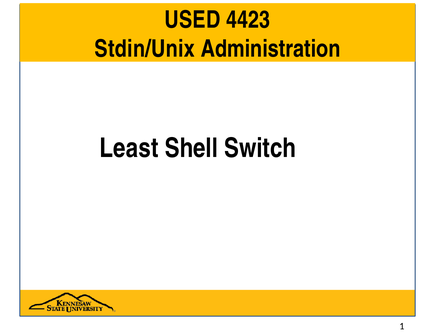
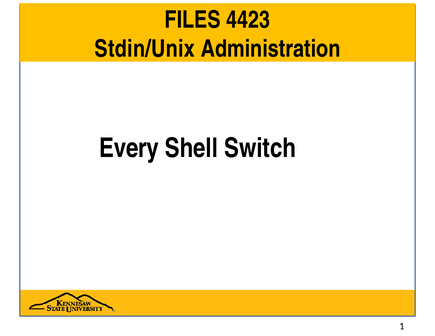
USED: USED -> FILES
Least: Least -> Every
